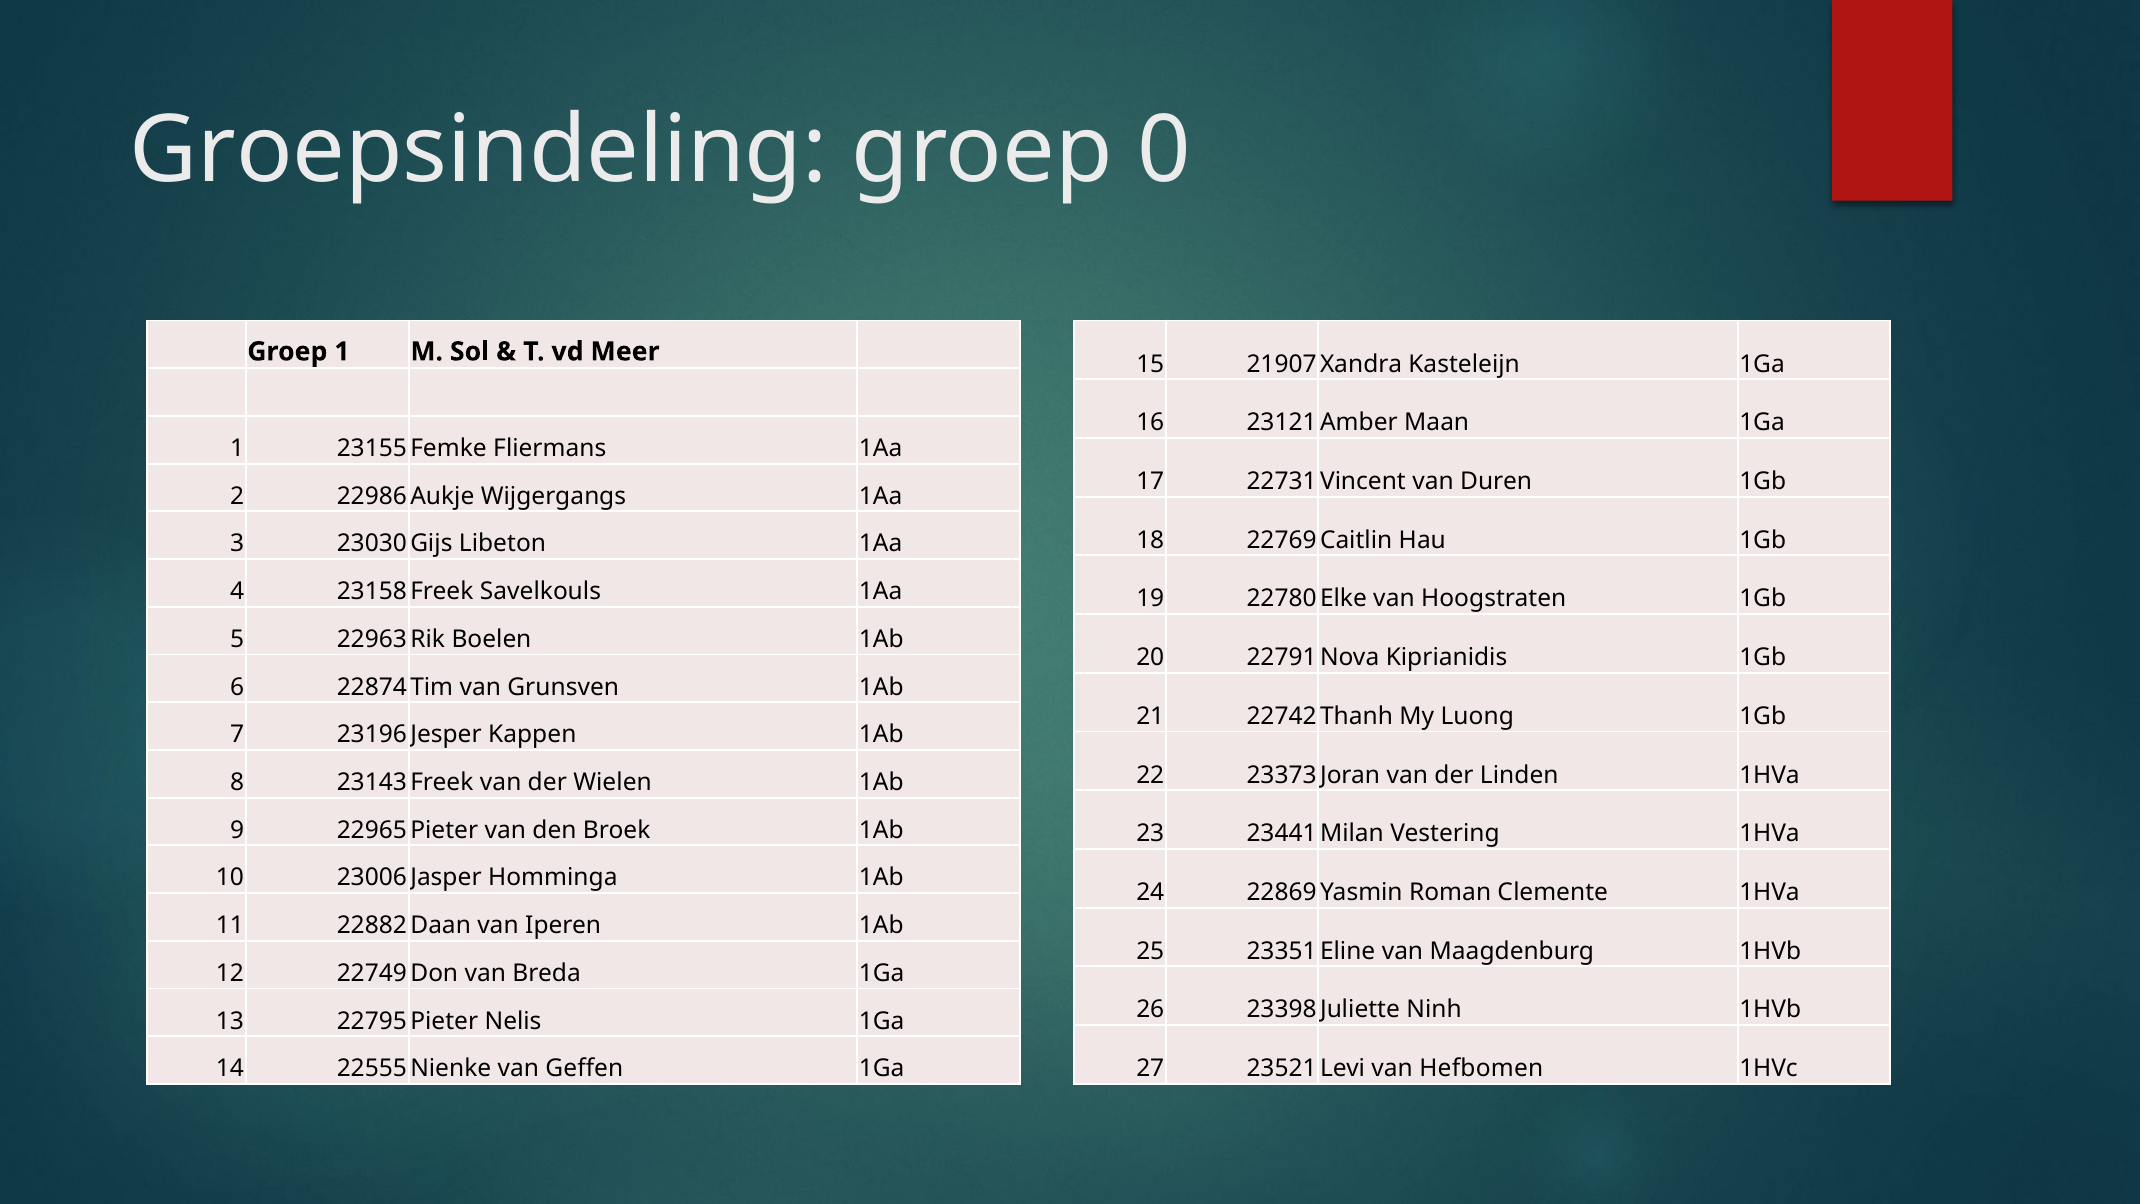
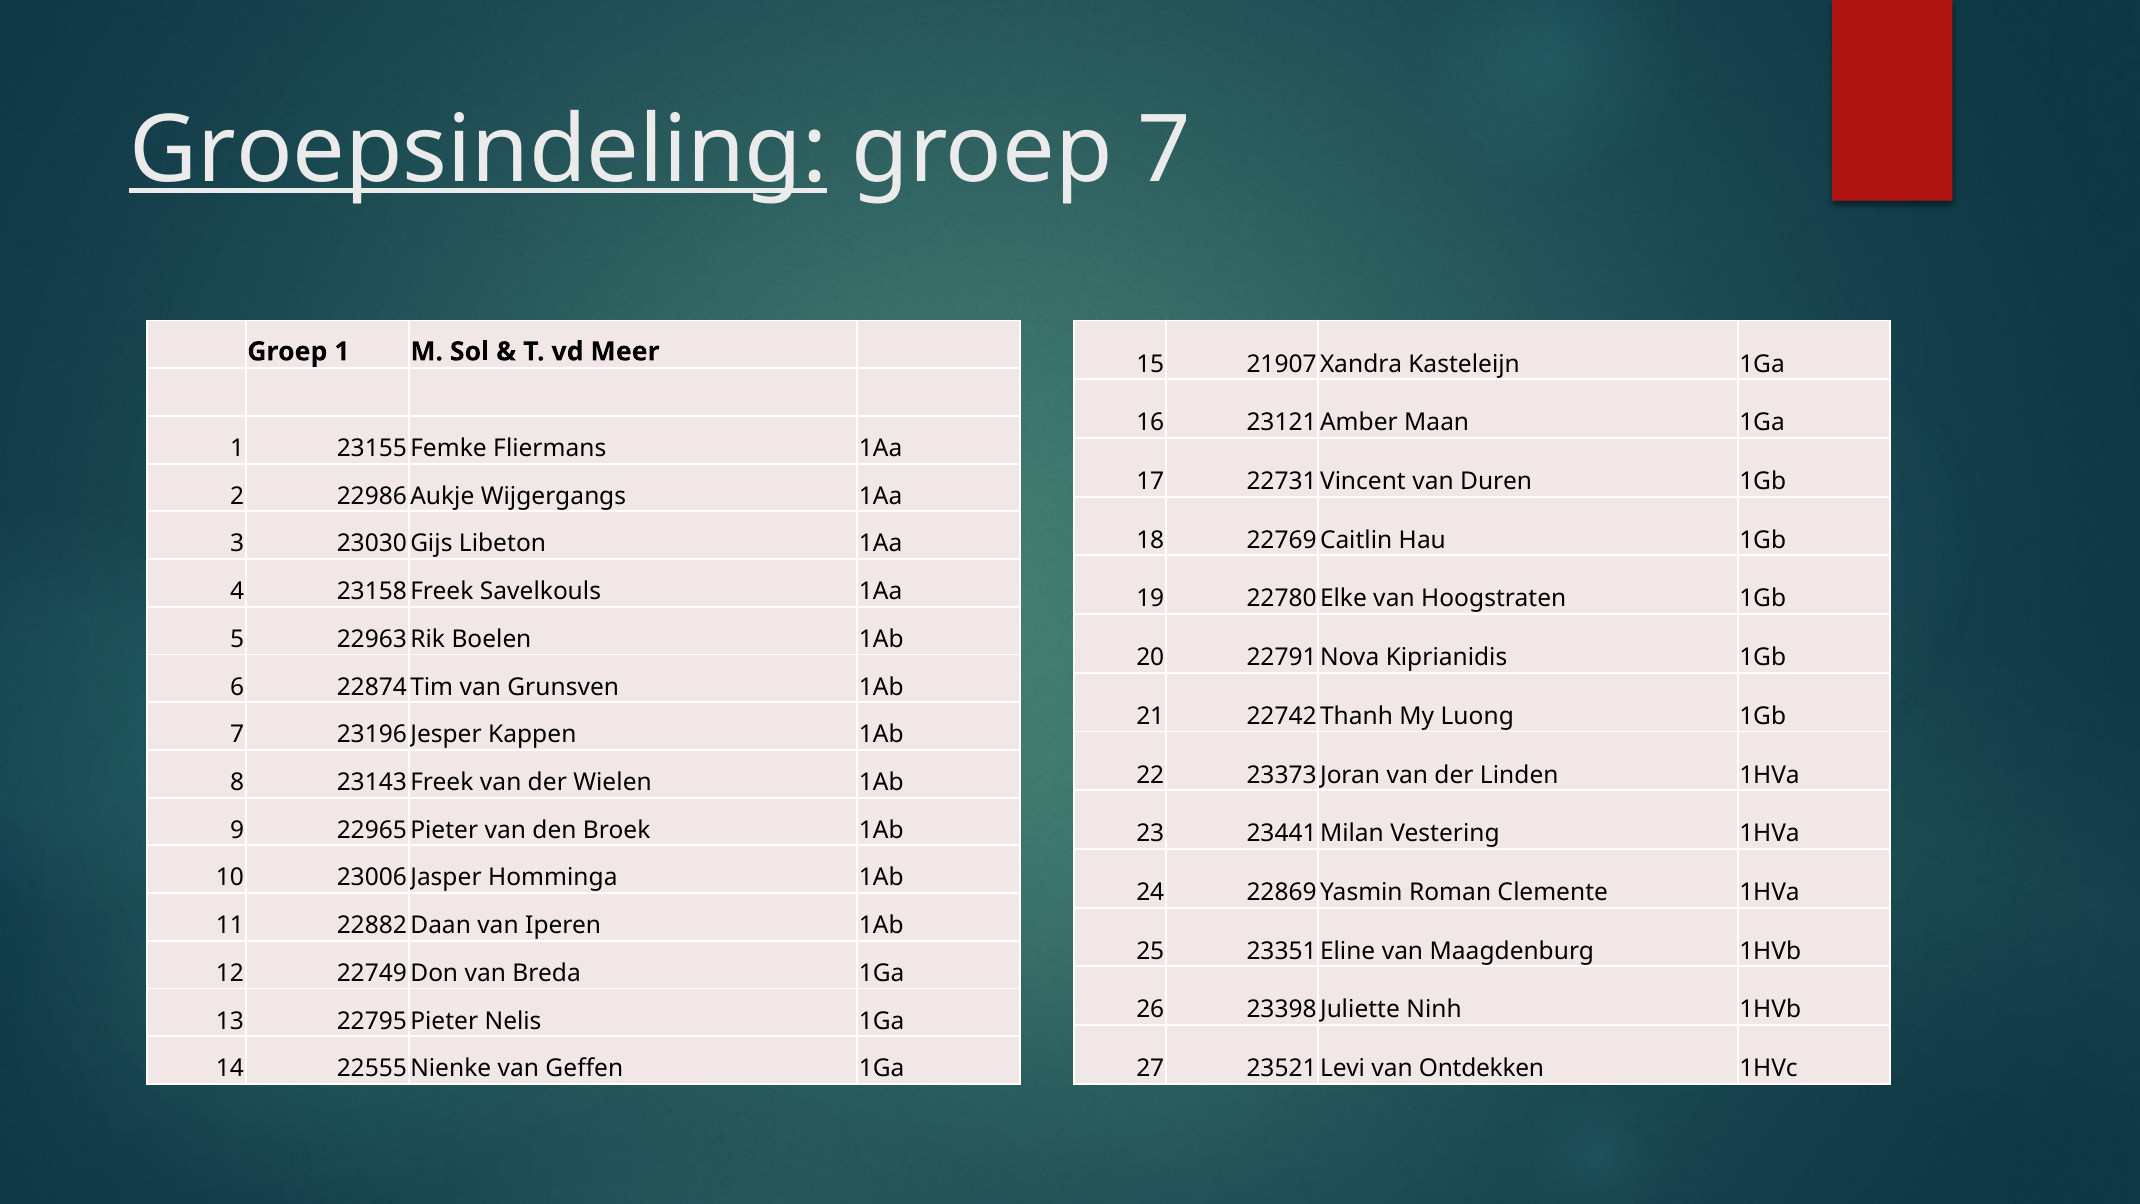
Groepsindeling underline: none -> present
groep 0: 0 -> 7
Hefbomen: Hefbomen -> Ontdekken
